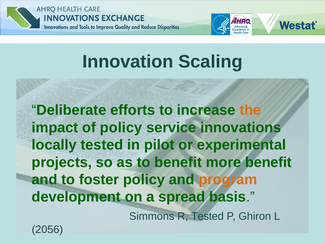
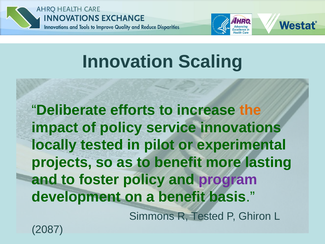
more benefit: benefit -> lasting
program colour: orange -> purple
a spread: spread -> benefit
2056: 2056 -> 2087
